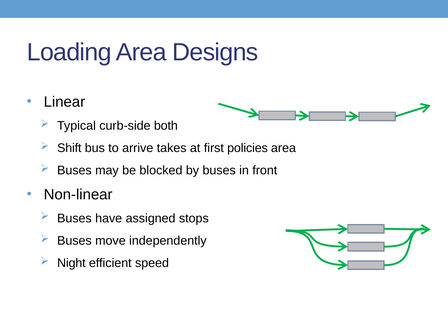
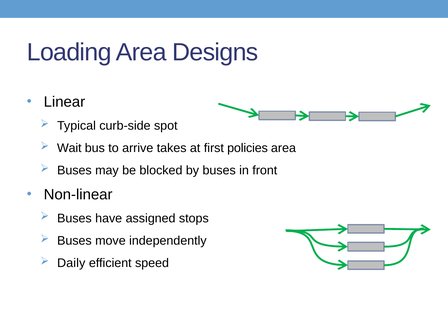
both: both -> spot
Shift: Shift -> Wait
Night: Night -> Daily
